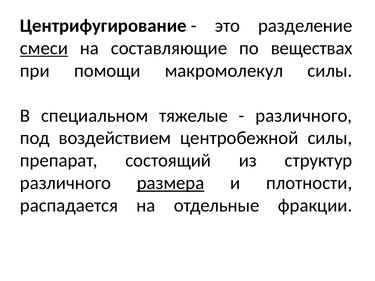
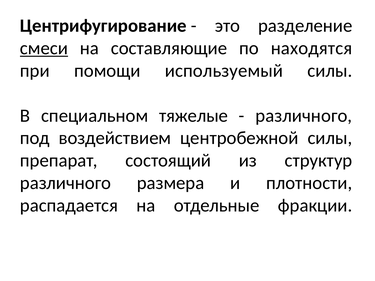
веществах: веществах -> находятся
макромолекул: макромолекул -> используемый
размера underline: present -> none
